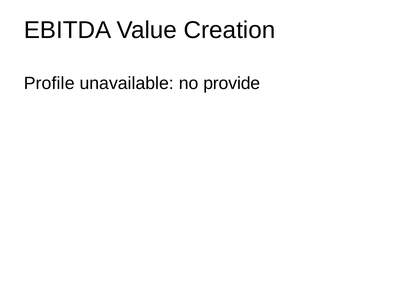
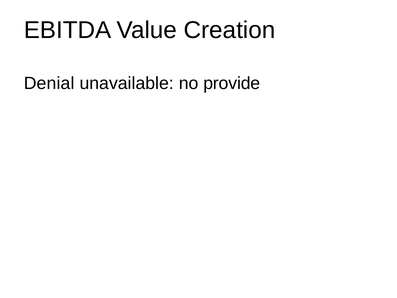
Profile: Profile -> Denial
